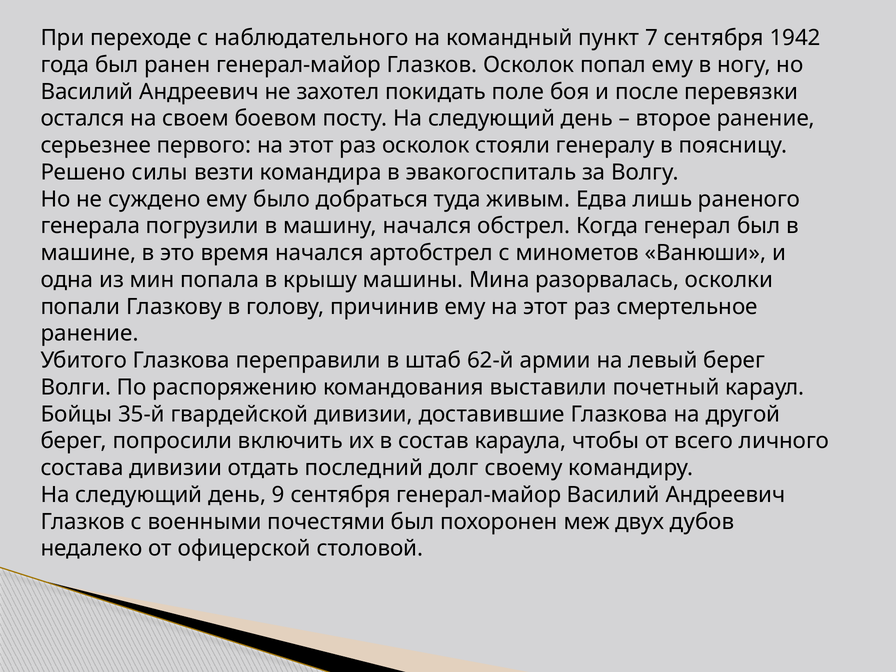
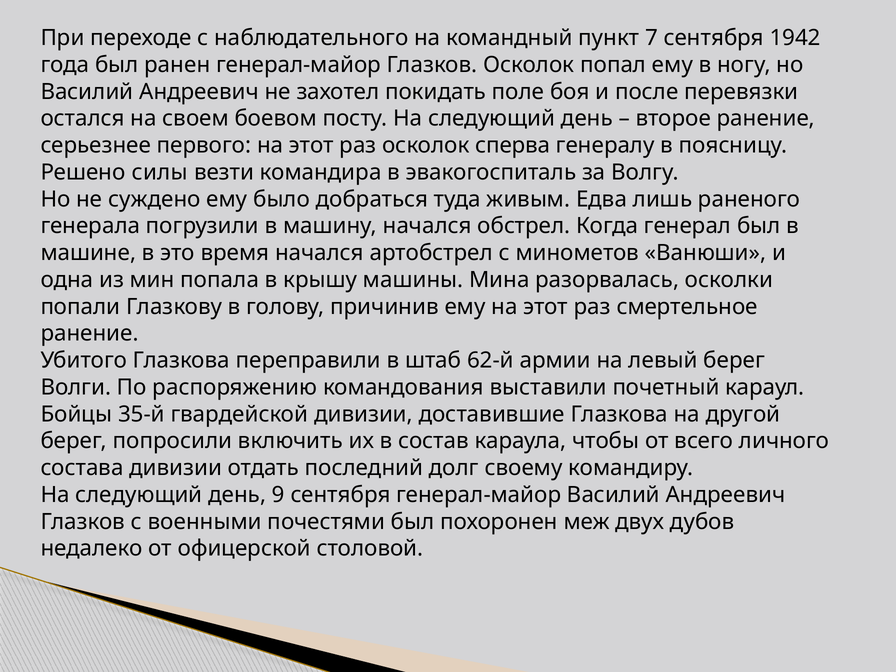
стояли: стояли -> сперва
